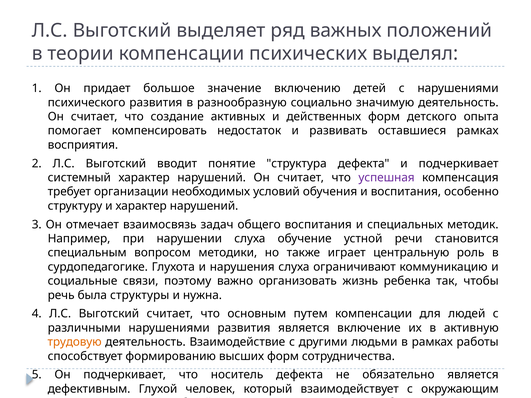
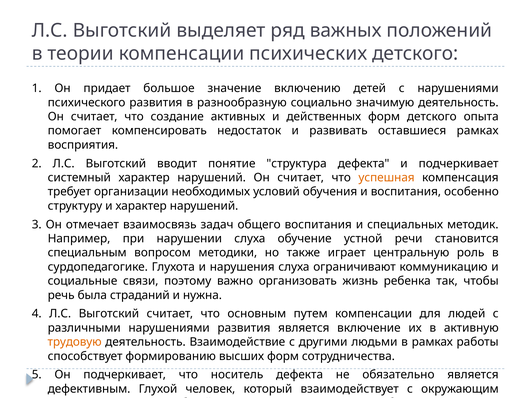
психических выделял: выделял -> детского
успешная colour: purple -> orange
структуры: структуры -> страданий
